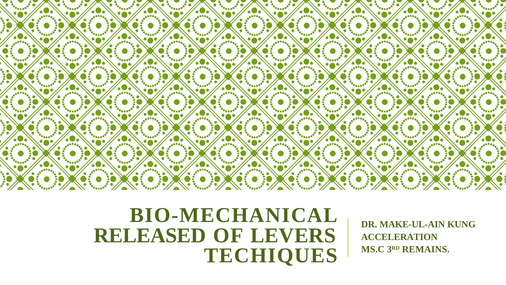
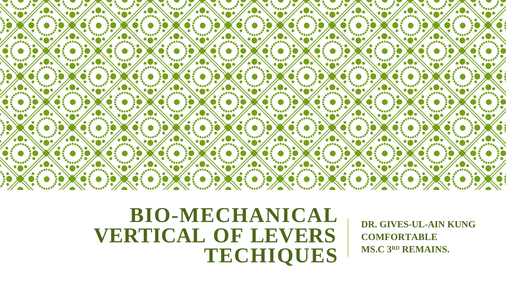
MAKE-UL-AIN: MAKE-UL-AIN -> GIVES-UL-AIN
RELEASED: RELEASED -> VERTICAL
ACCELERATION: ACCELERATION -> COMFORTABLE
